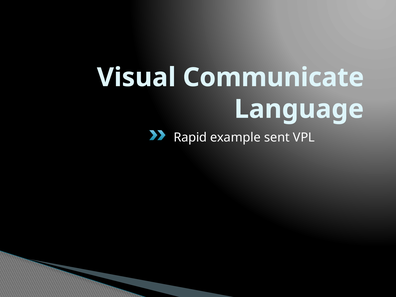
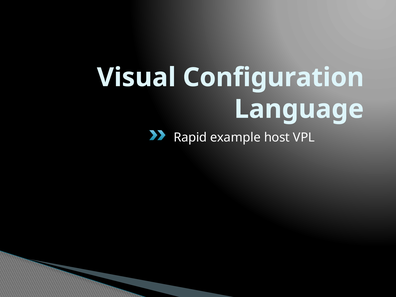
Communicate: Communicate -> Configuration
sent: sent -> host
